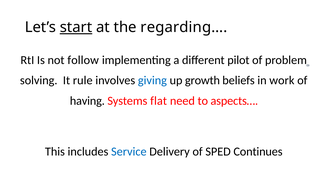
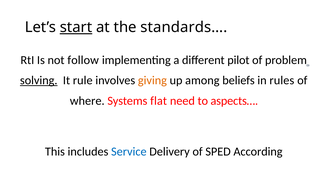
regarding…: regarding… -> standards…
solving underline: none -> present
giving colour: blue -> orange
growth: growth -> among
work: work -> rules
having: having -> where
Continues: Continues -> According
